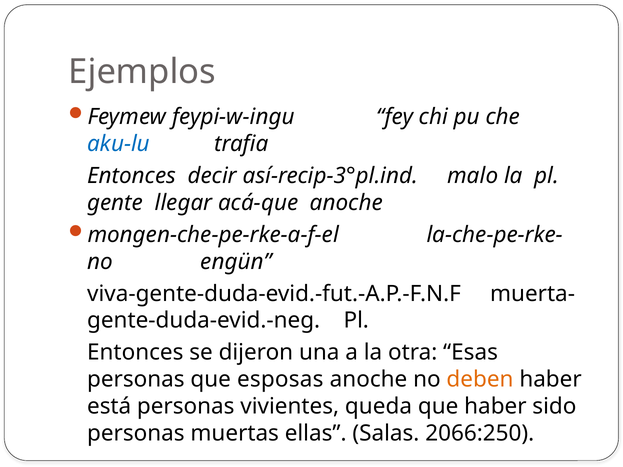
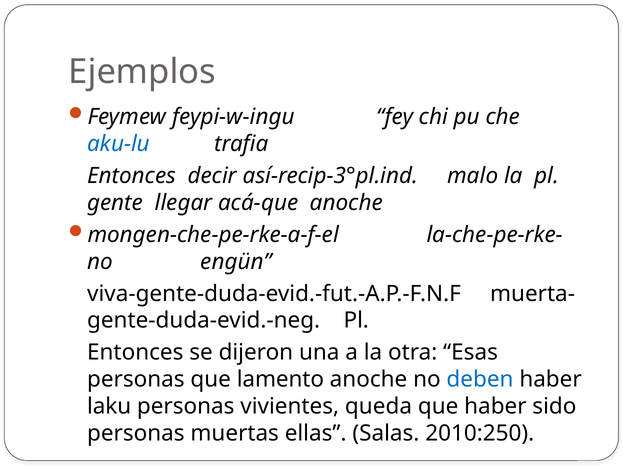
esposas: esposas -> lamento
deben colour: orange -> blue
está: está -> laku
2066:250: 2066:250 -> 2010:250
